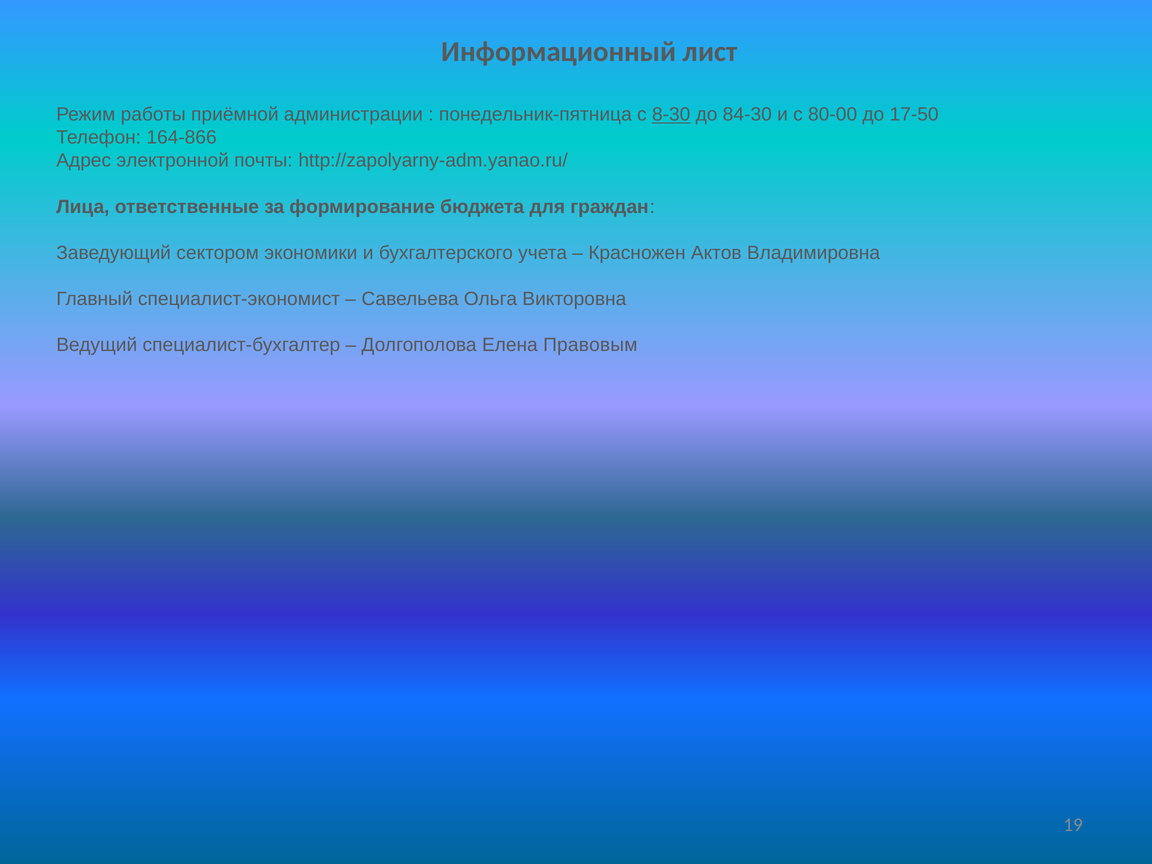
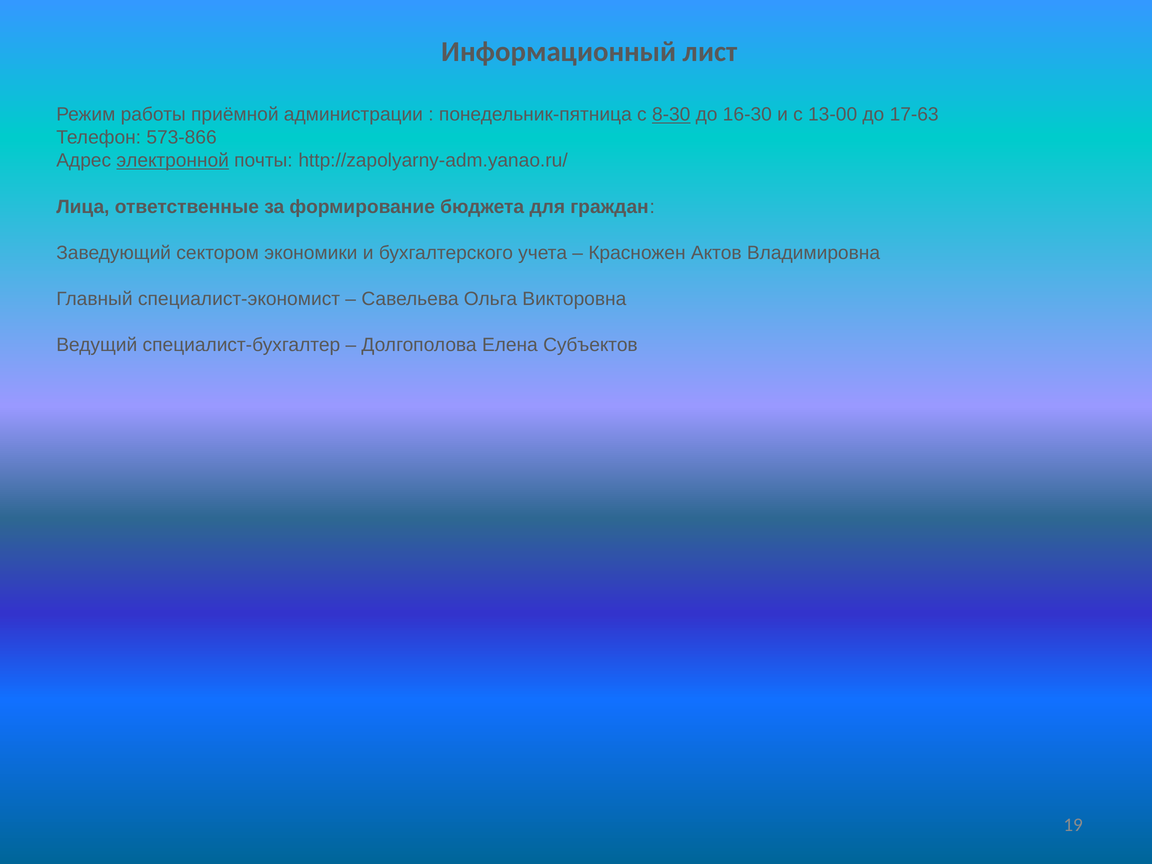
84-30: 84-30 -> 16-30
80-00: 80-00 -> 13-00
17-50: 17-50 -> 17-63
164-866: 164-866 -> 573-866
электронной underline: none -> present
Правовым: Правовым -> Субъектов
